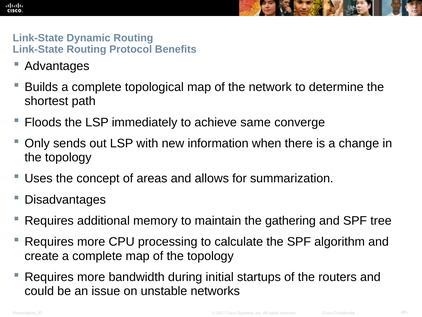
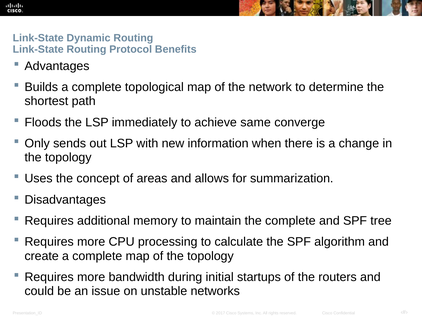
the gathering: gathering -> complete
